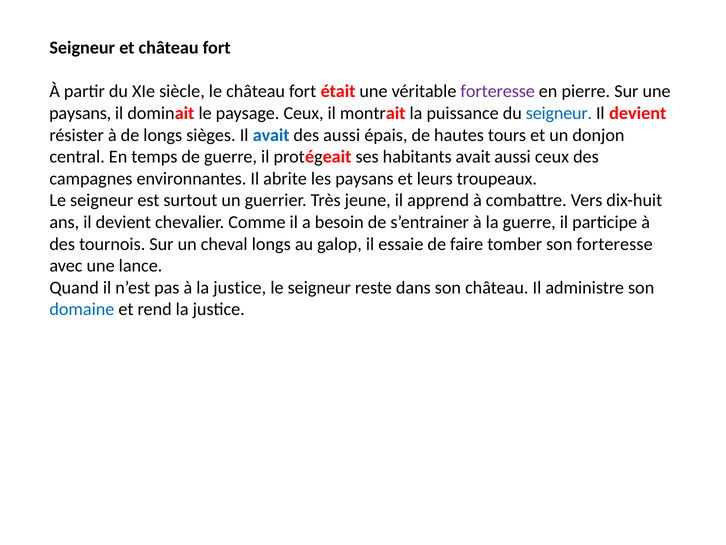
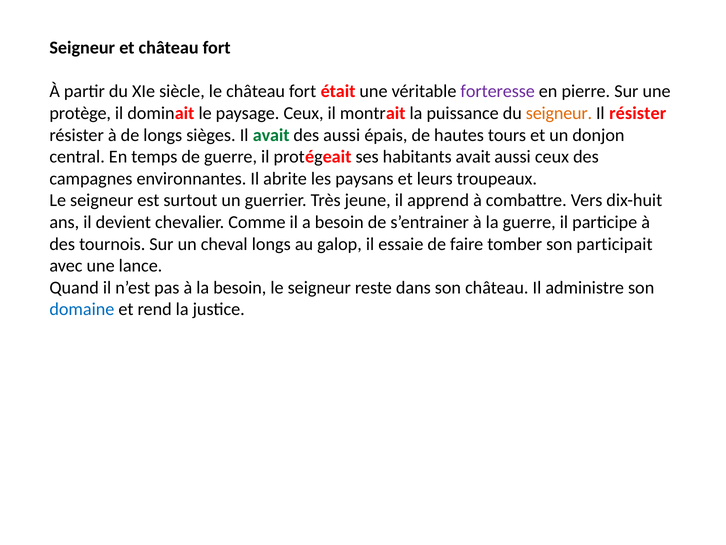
paysans at (80, 113): paysans -> protège
seigneur at (559, 113) colour: blue -> orange
devient at (638, 113): devient -> résister
avait at (271, 135) colour: blue -> green
son forteresse: forteresse -> participait
à la justice: justice -> besoin
